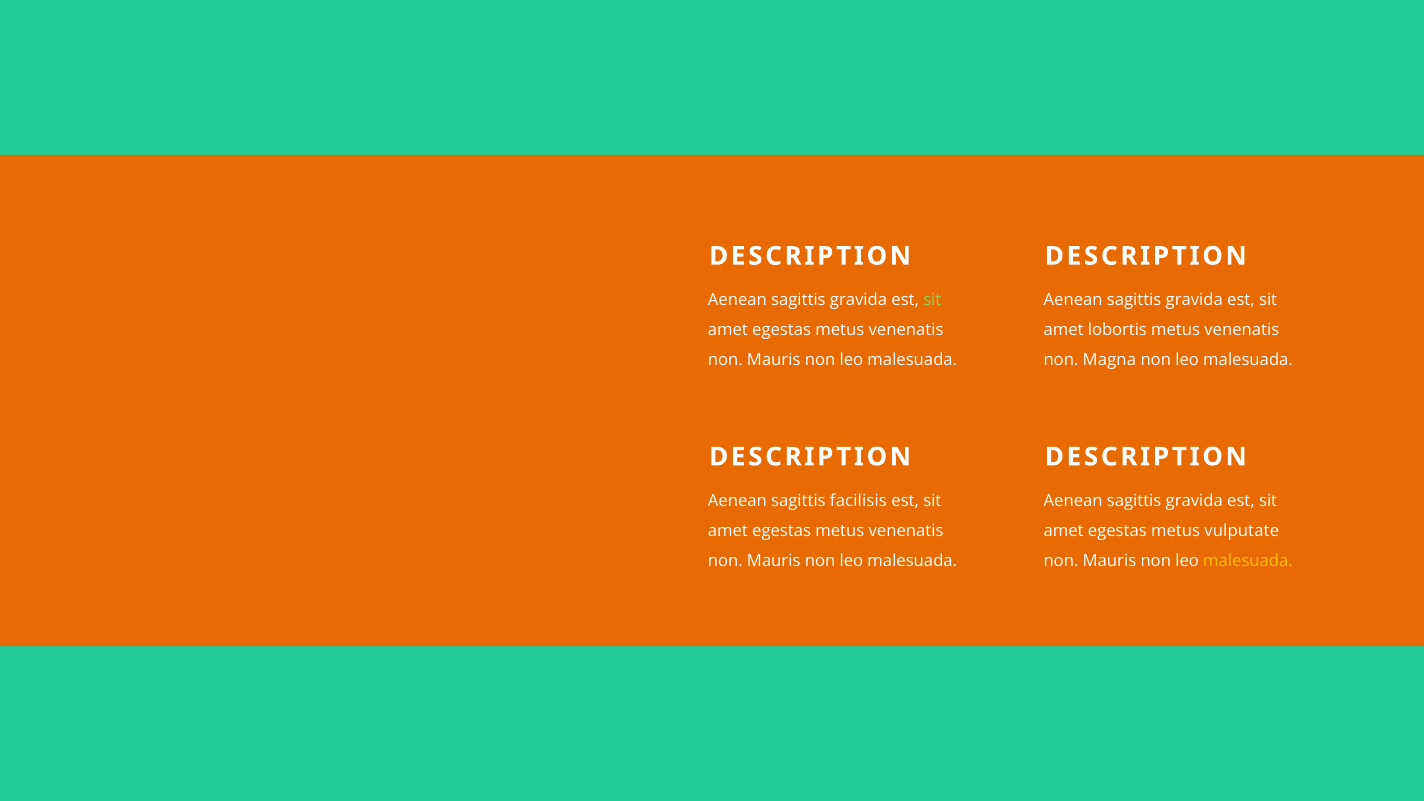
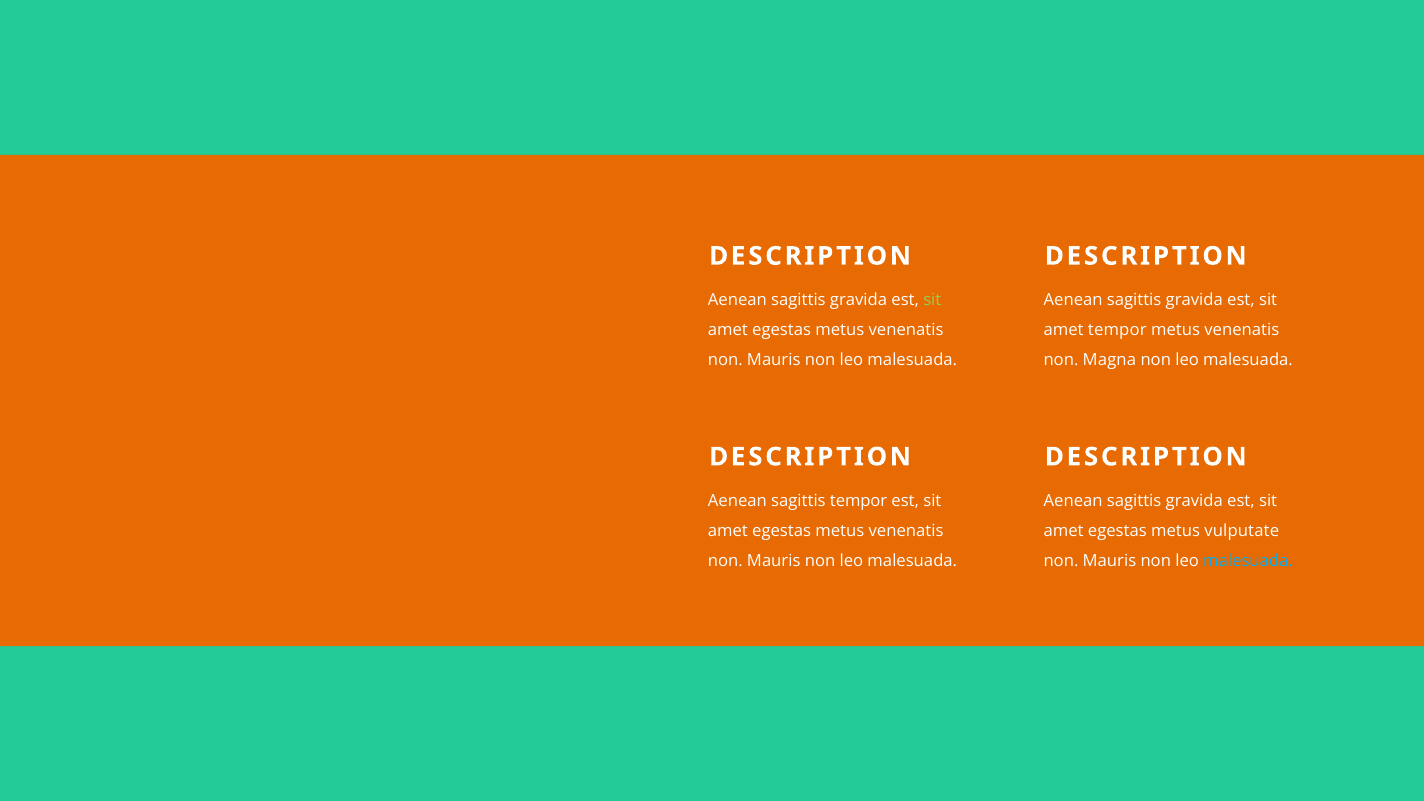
amet lobortis: lobortis -> tempor
sagittis facilisis: facilisis -> tempor
malesuada at (1248, 561) colour: yellow -> light blue
